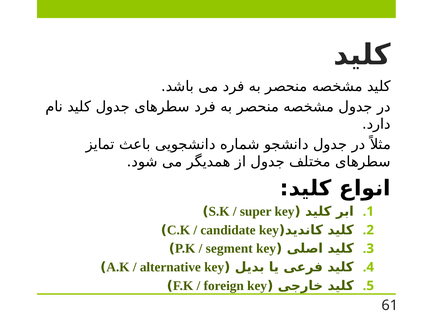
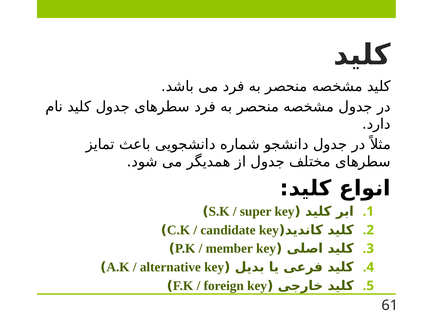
segment: segment -> member
